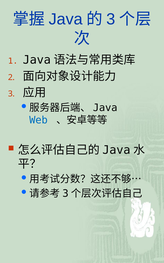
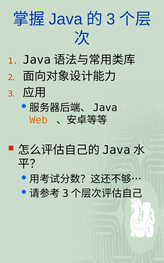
Web colour: blue -> orange
